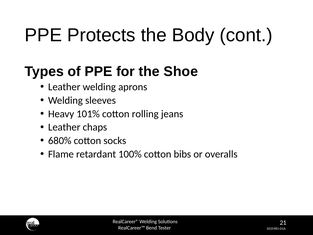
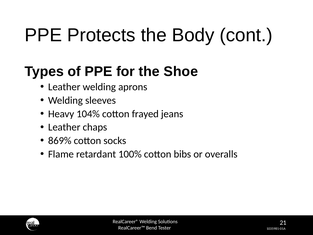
101%: 101% -> 104%
rolling: rolling -> frayed
680%: 680% -> 869%
